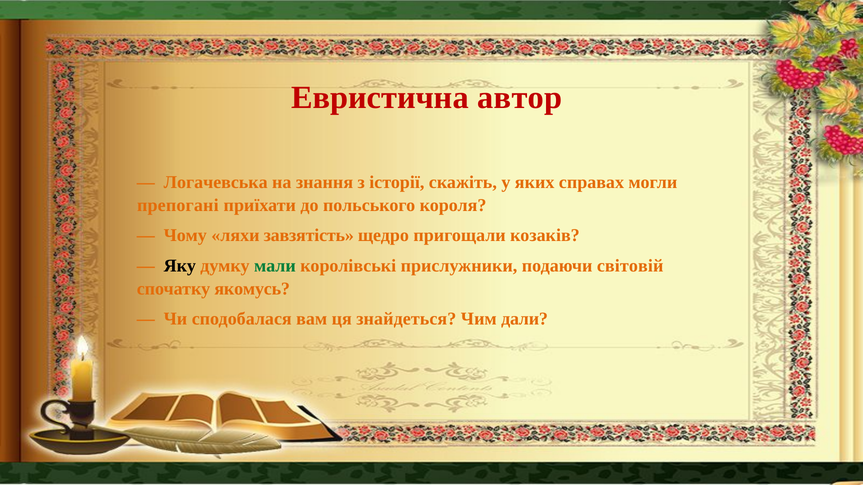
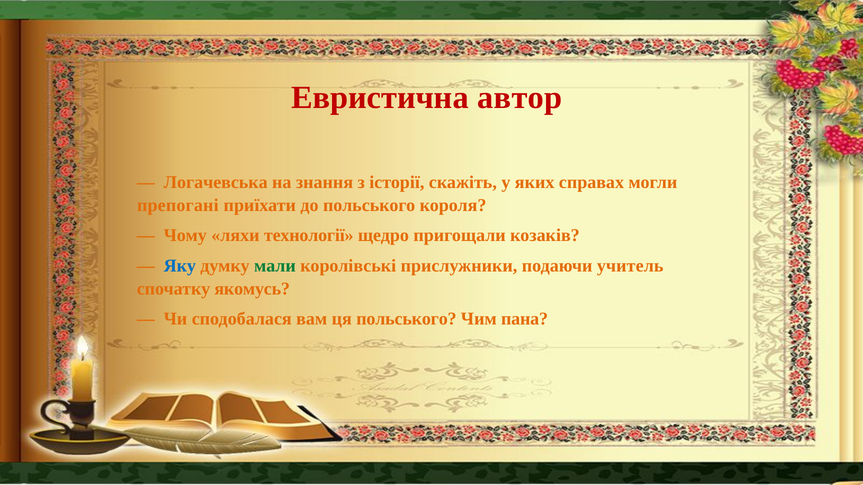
завзятість: завзятість -> технології
Яку colour: black -> blue
світовій: світовій -> учитель
ця знайдеться: знайдеться -> польського
дали: дали -> пана
